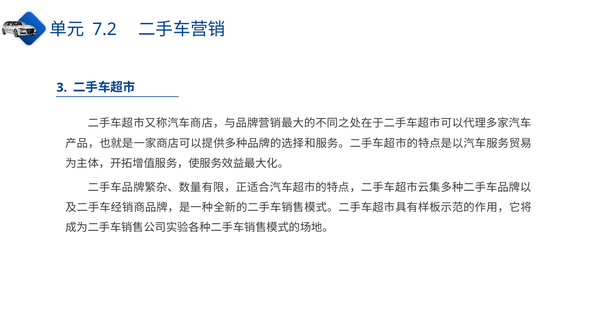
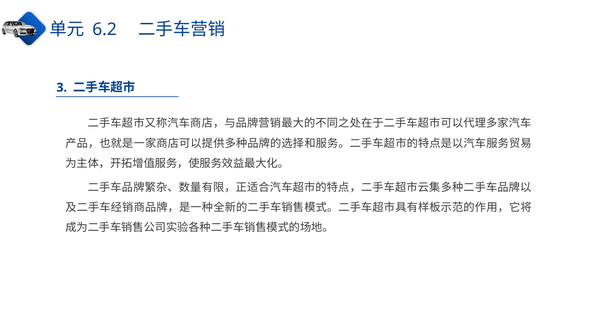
7.2: 7.2 -> 6.2
